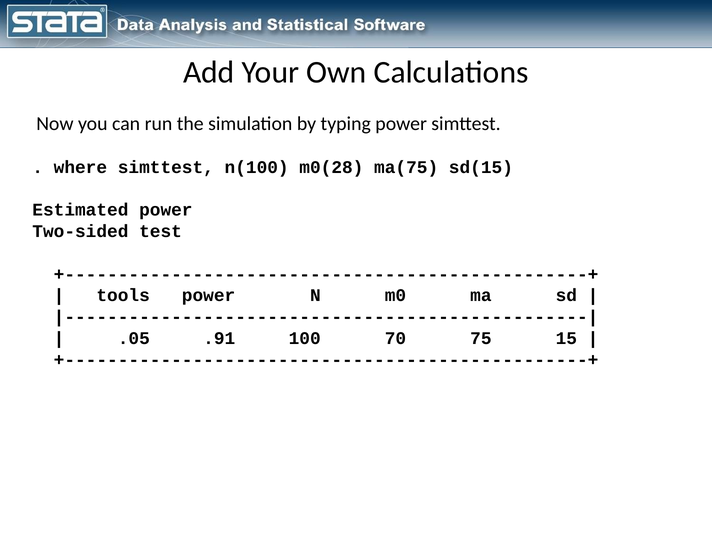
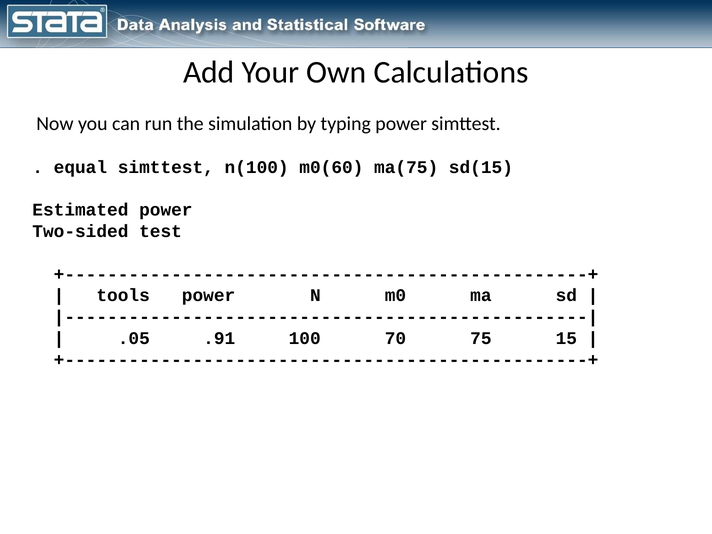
where: where -> equal
m0(28: m0(28 -> m0(60
